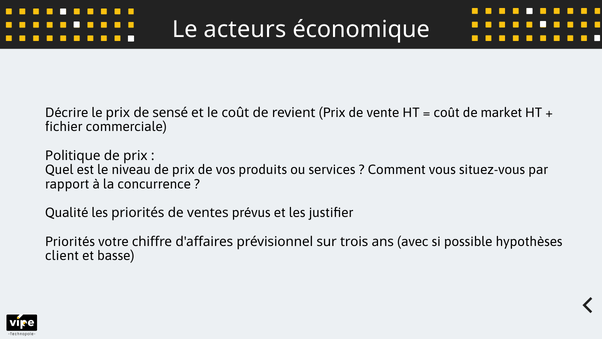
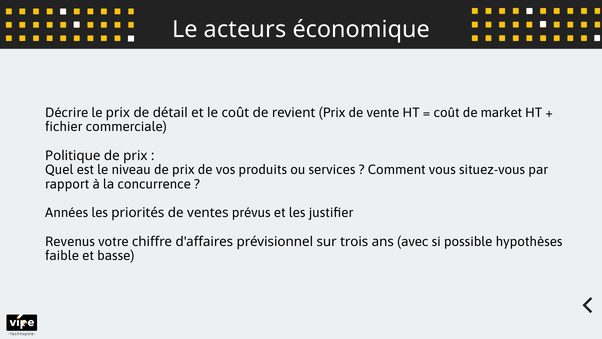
sensé: sensé -> détail
Qualité: Qualité -> Années
Priorités at (70, 241): Priorités -> Revenus
client: client -> faible
